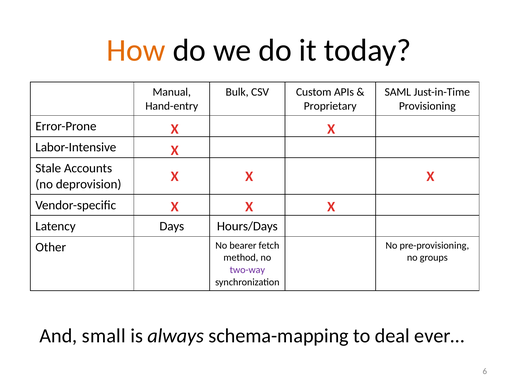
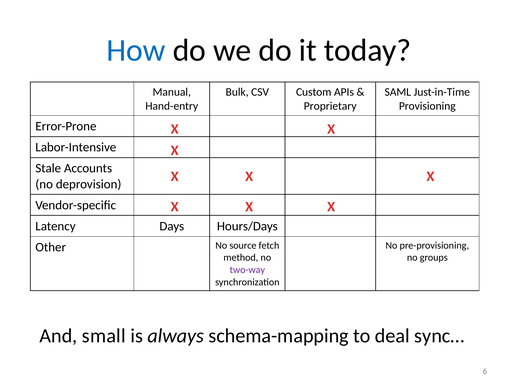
How colour: orange -> blue
bearer: bearer -> source
ever…: ever… -> sync…
